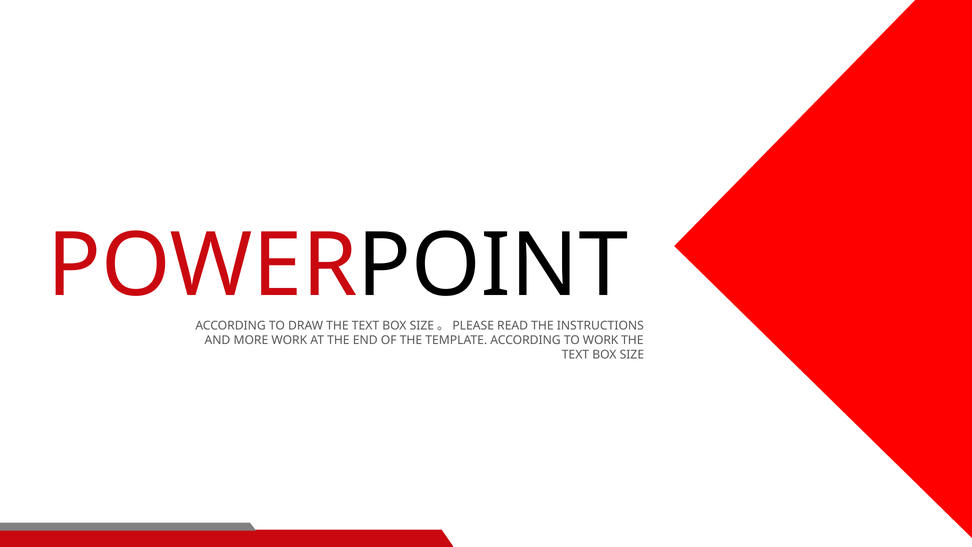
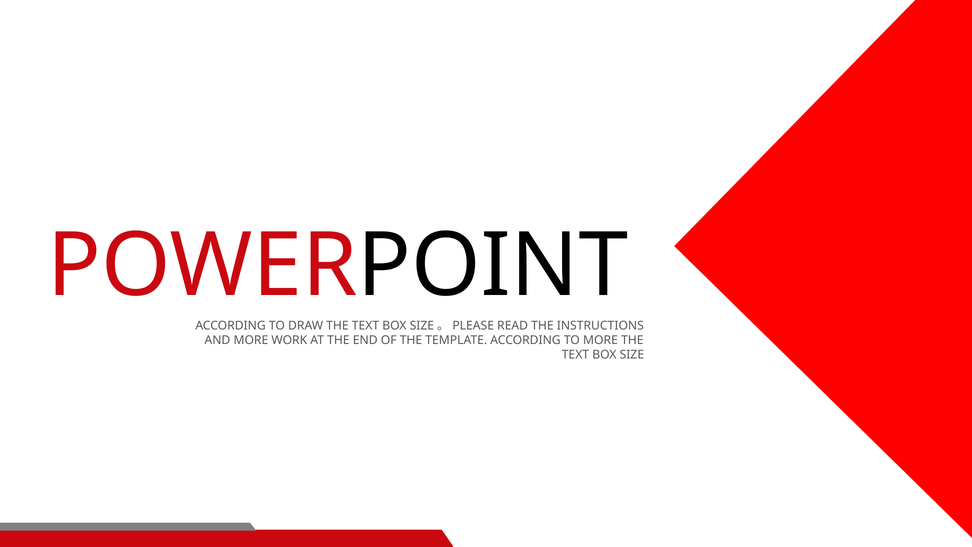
TO WORK: WORK -> MORE
